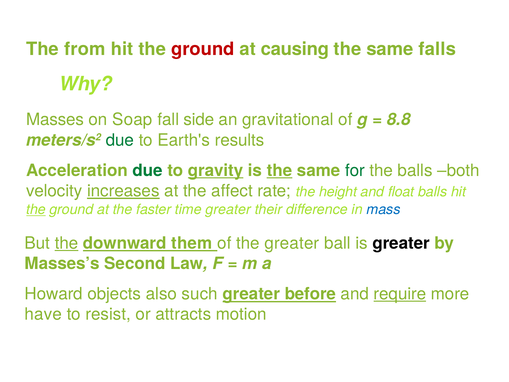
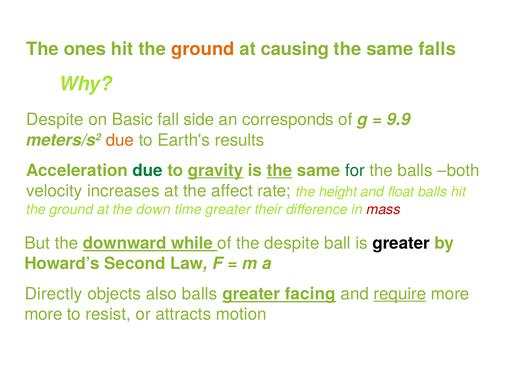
from: from -> ones
ground at (203, 49) colour: red -> orange
Masses at (55, 120): Masses -> Despite
Soap: Soap -> Basic
gravitational: gravitational -> corresponds
8.8: 8.8 -> 9.9
due at (120, 140) colour: green -> orange
increases underline: present -> none
the at (36, 209) underline: present -> none
faster: faster -> down
mass colour: blue -> red
the at (66, 243) underline: present -> none
them: them -> while
the greater: greater -> despite
Masses’s: Masses’s -> Howard’s
Howard: Howard -> Directly
also such: such -> balls
before: before -> facing
have at (43, 314): have -> more
